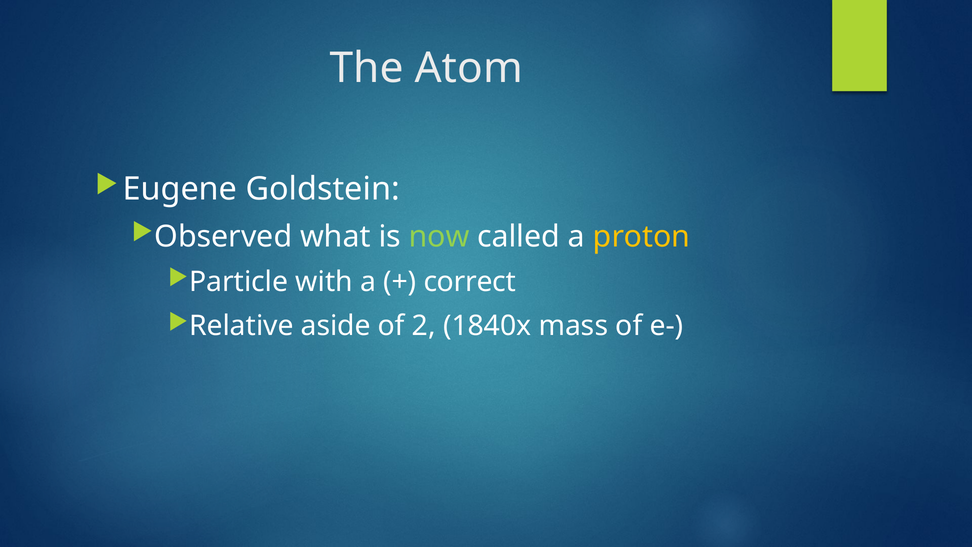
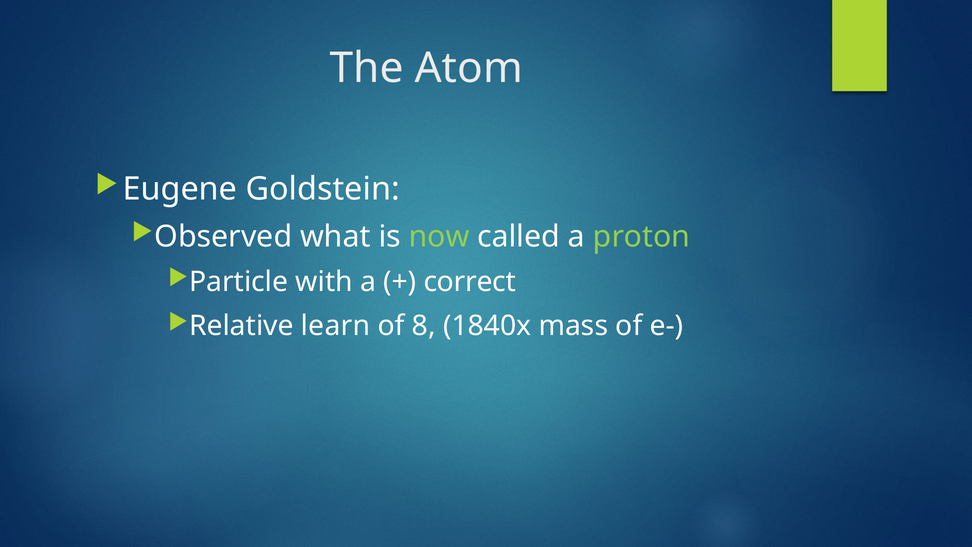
proton colour: yellow -> light green
aside: aside -> learn
2: 2 -> 8
